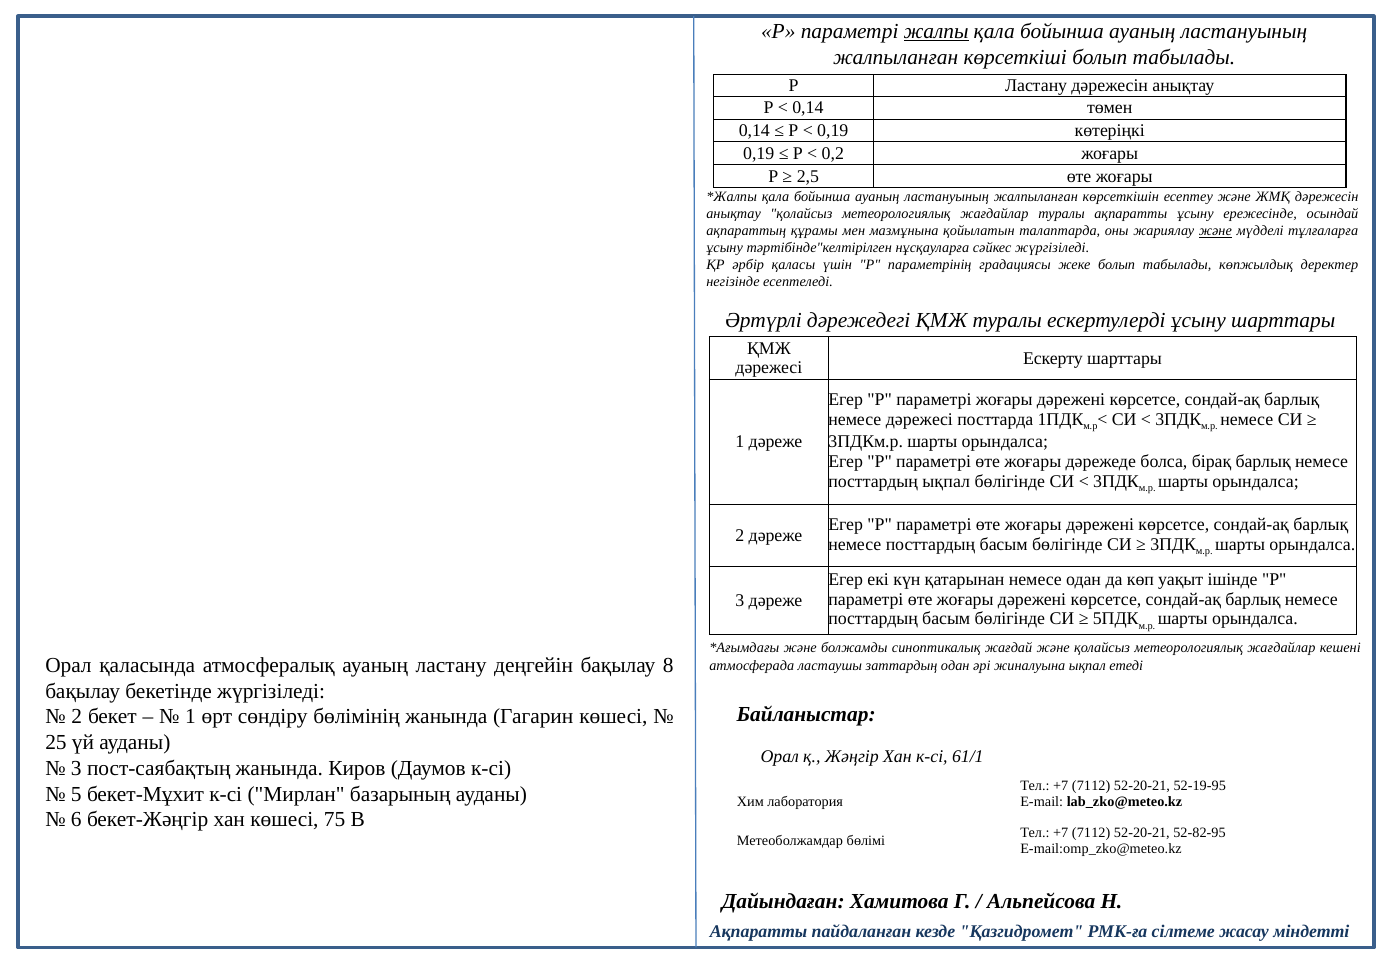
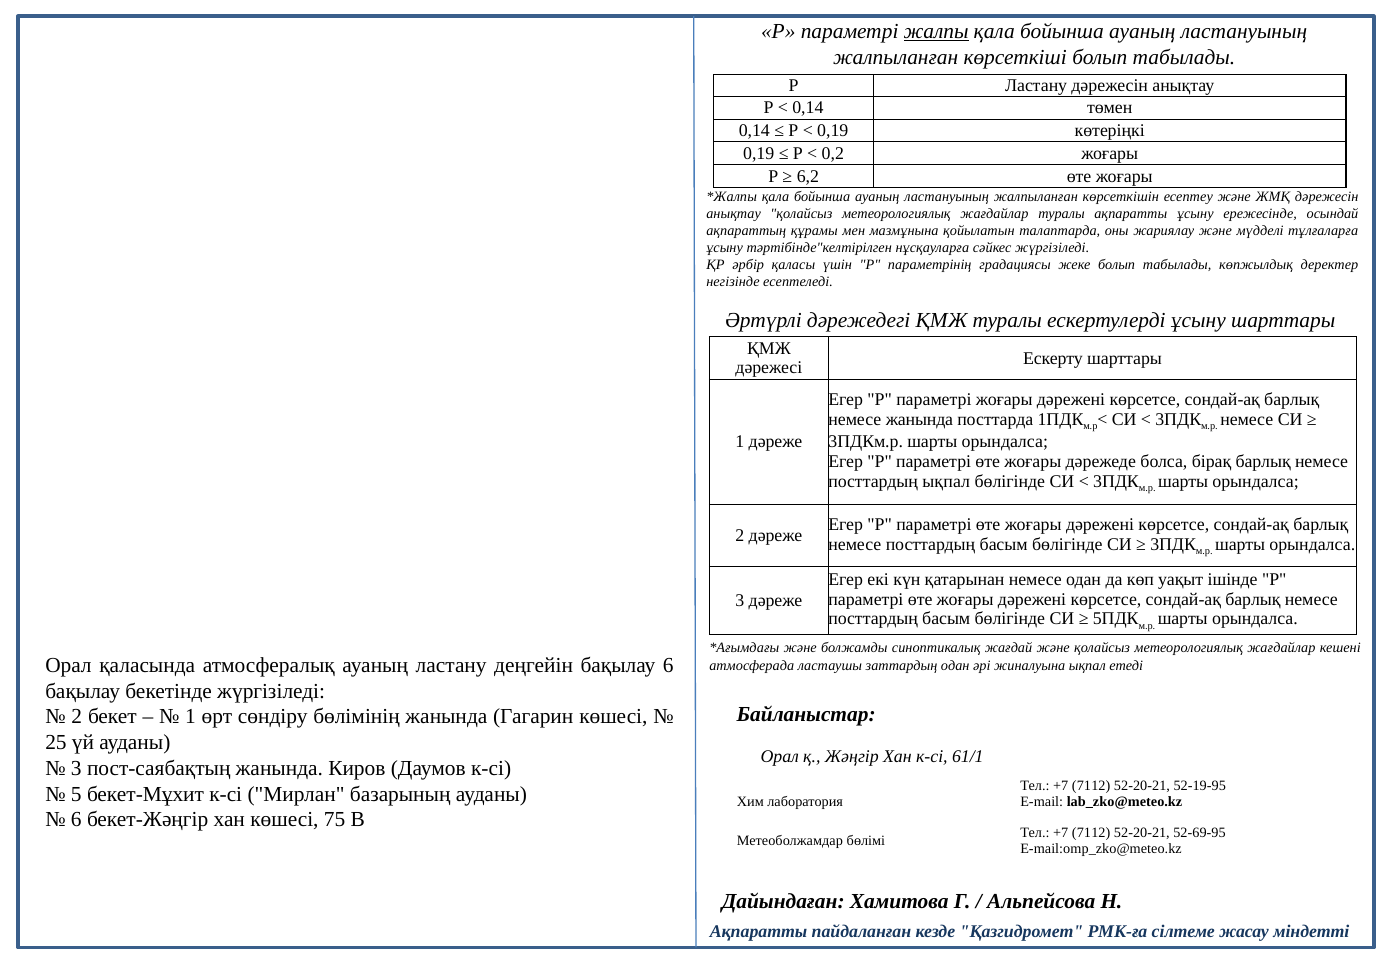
2,5: 2,5 -> 6,2
және at (1215, 231) underline: present -> none
немесе дәрежесі: дәрежесі -> жанында
бақылау 8: 8 -> 6
52-82-95: 52-82-95 -> 52-69-95
